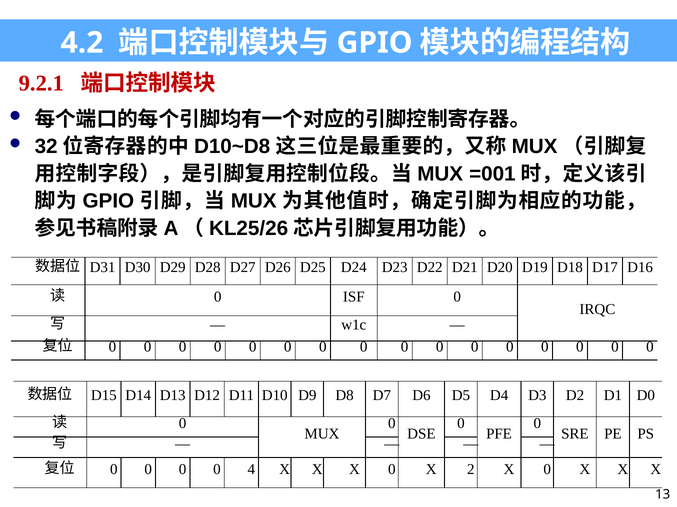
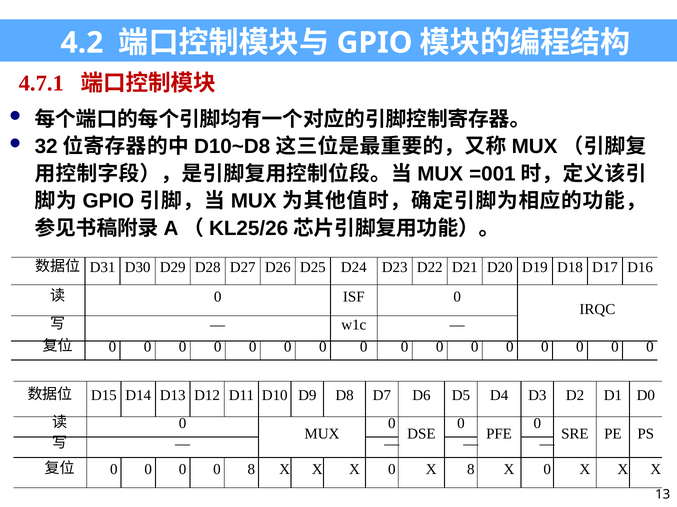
9.2.1: 9.2.1 -> 4.7.1
0 4: 4 -> 8
X 2: 2 -> 8
